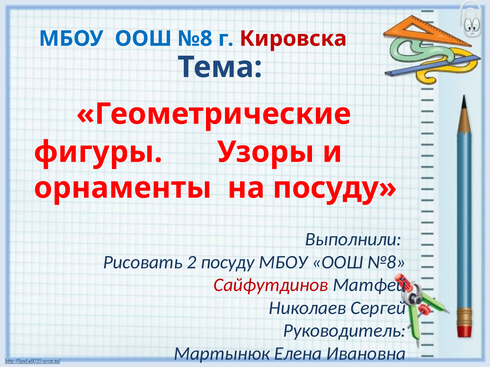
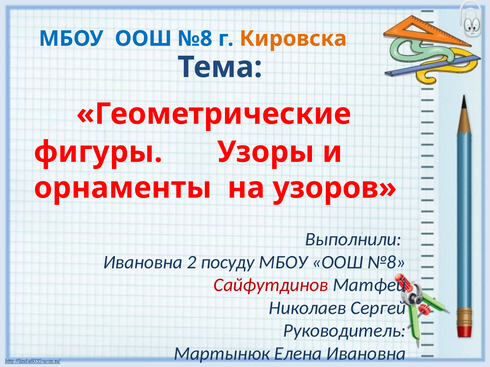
Кировска colour: red -> orange
на посуду: посуду -> узоров
Рисовать at (143, 263): Рисовать -> Ивановна
